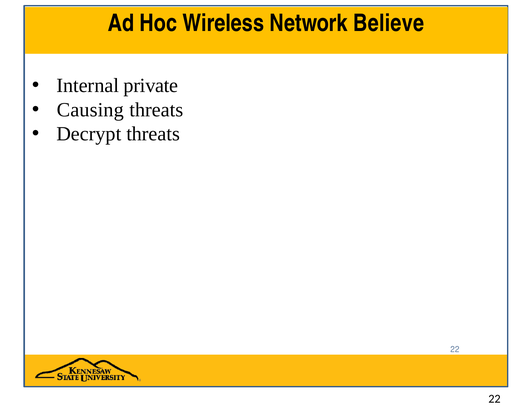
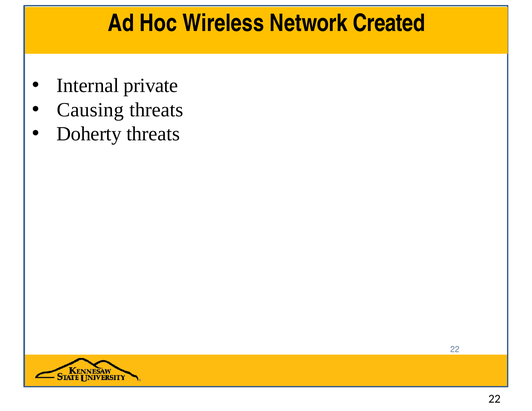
Believe: Believe -> Created
Decrypt: Decrypt -> Doherty
